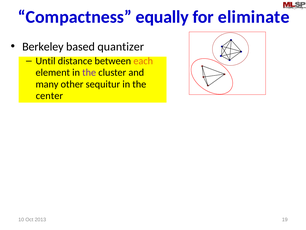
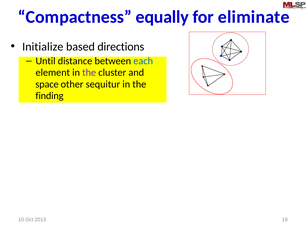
Berkeley: Berkeley -> Initialize
quantizer: quantizer -> directions
each colour: orange -> blue
many: many -> space
center: center -> finding
